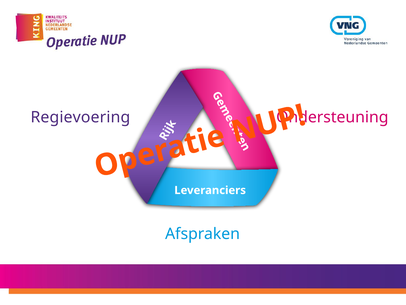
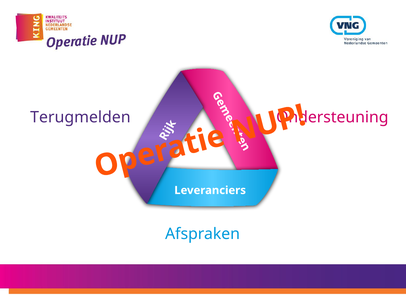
Regievoering: Regievoering -> Terugmelden
